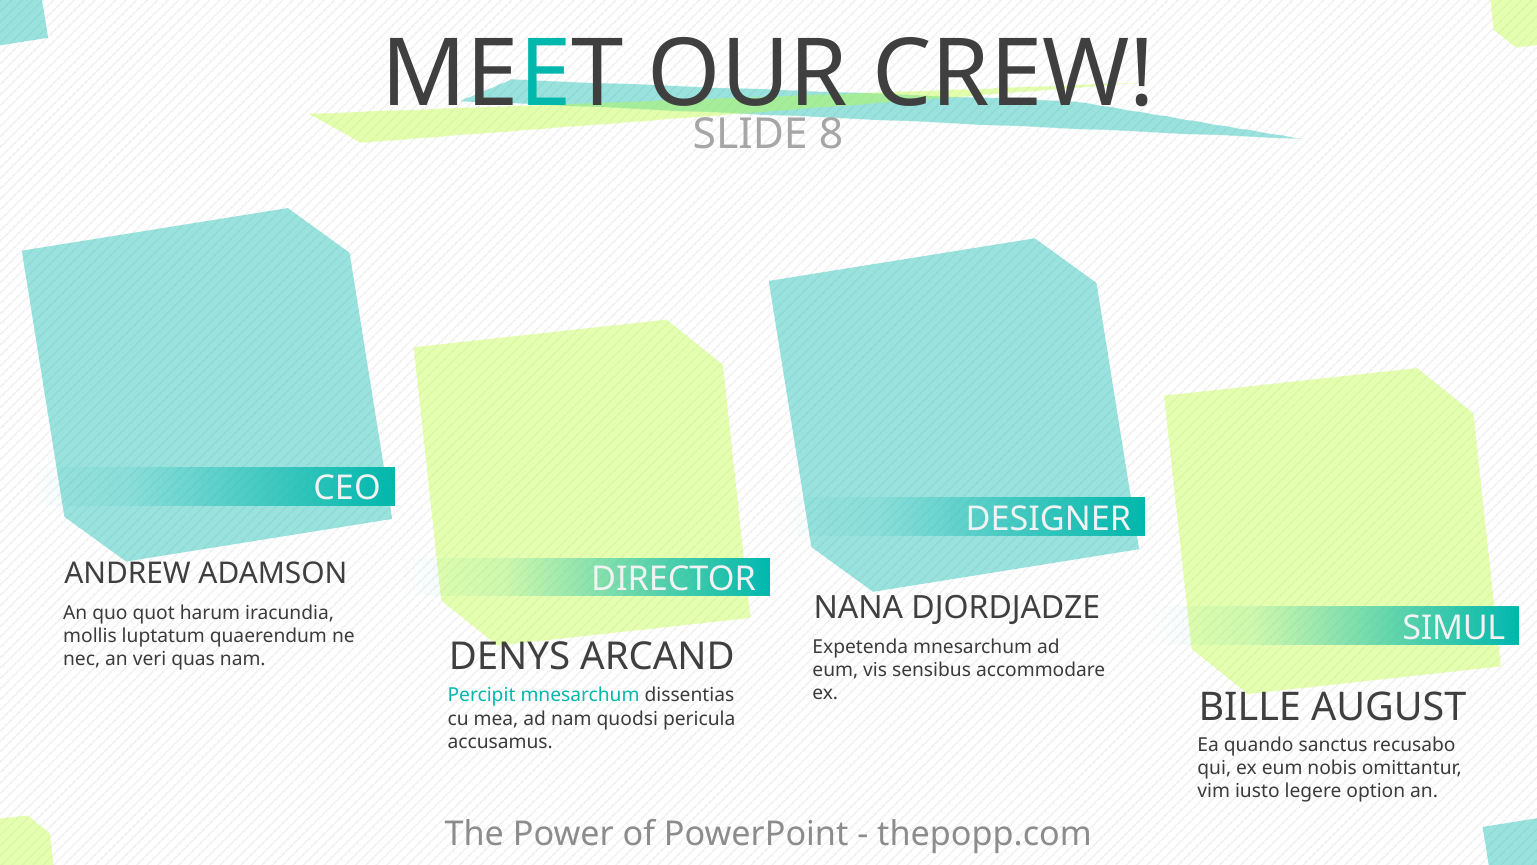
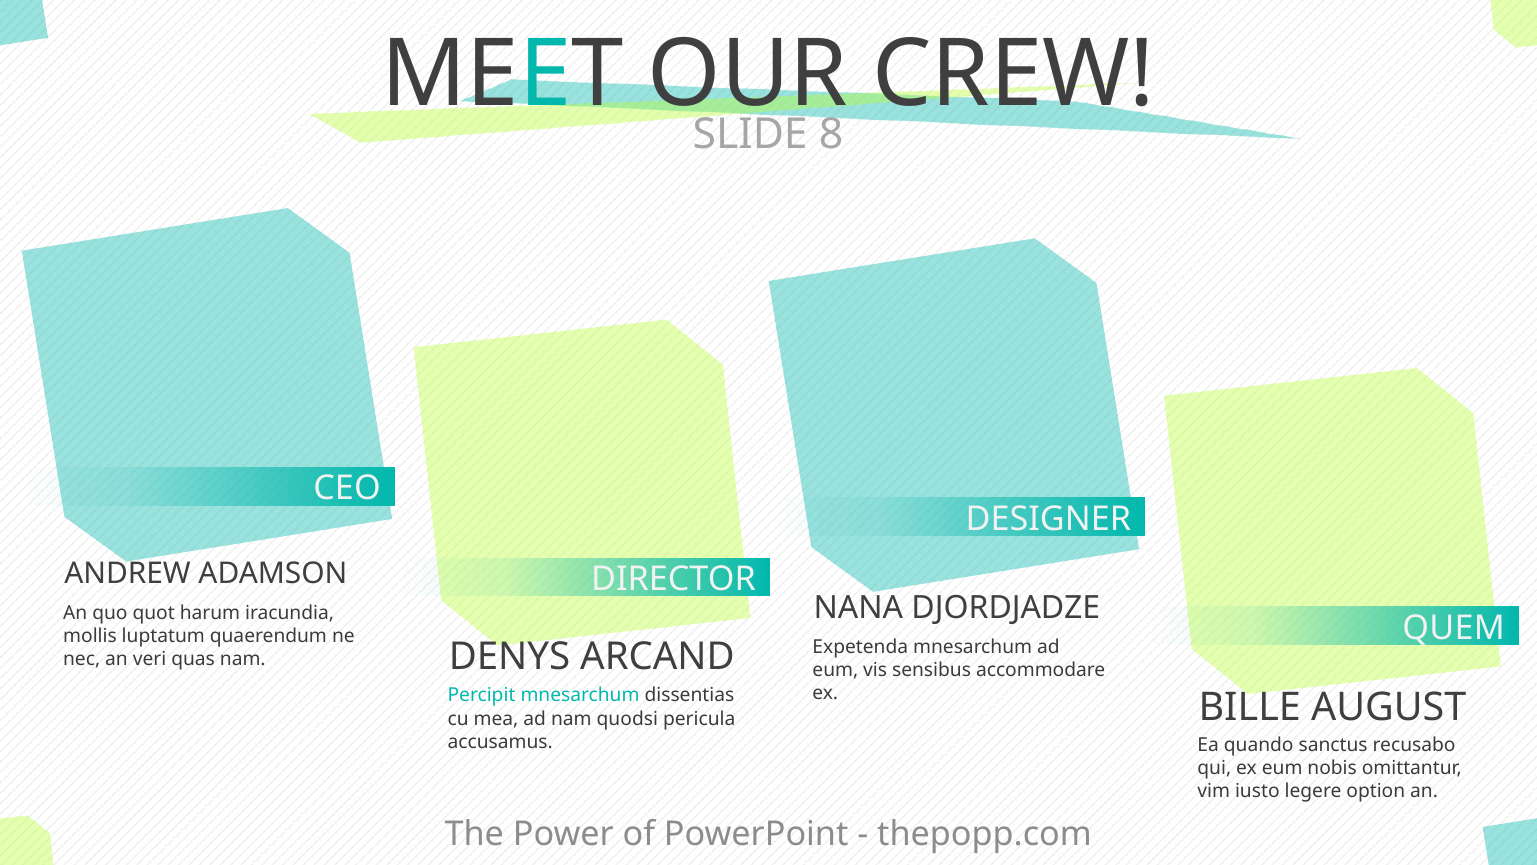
SIMUL: SIMUL -> QUEM
